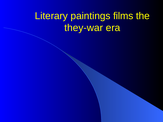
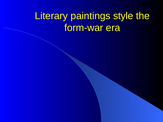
films: films -> style
they-war: they-war -> form-war
